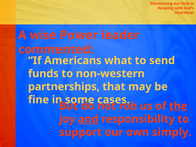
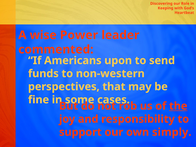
what: what -> upon
partnerships: partnerships -> perspectives
and underline: present -> none
